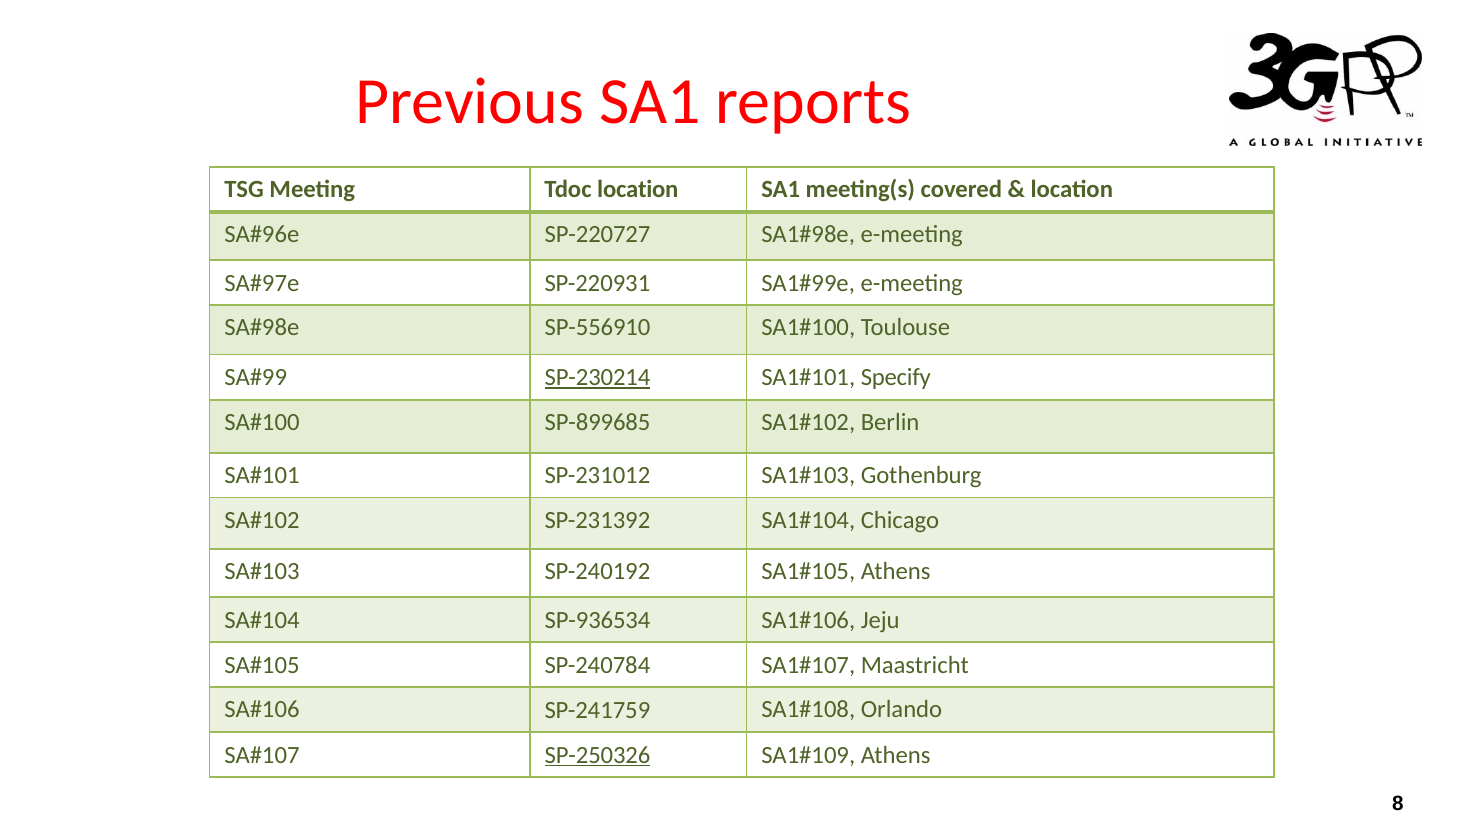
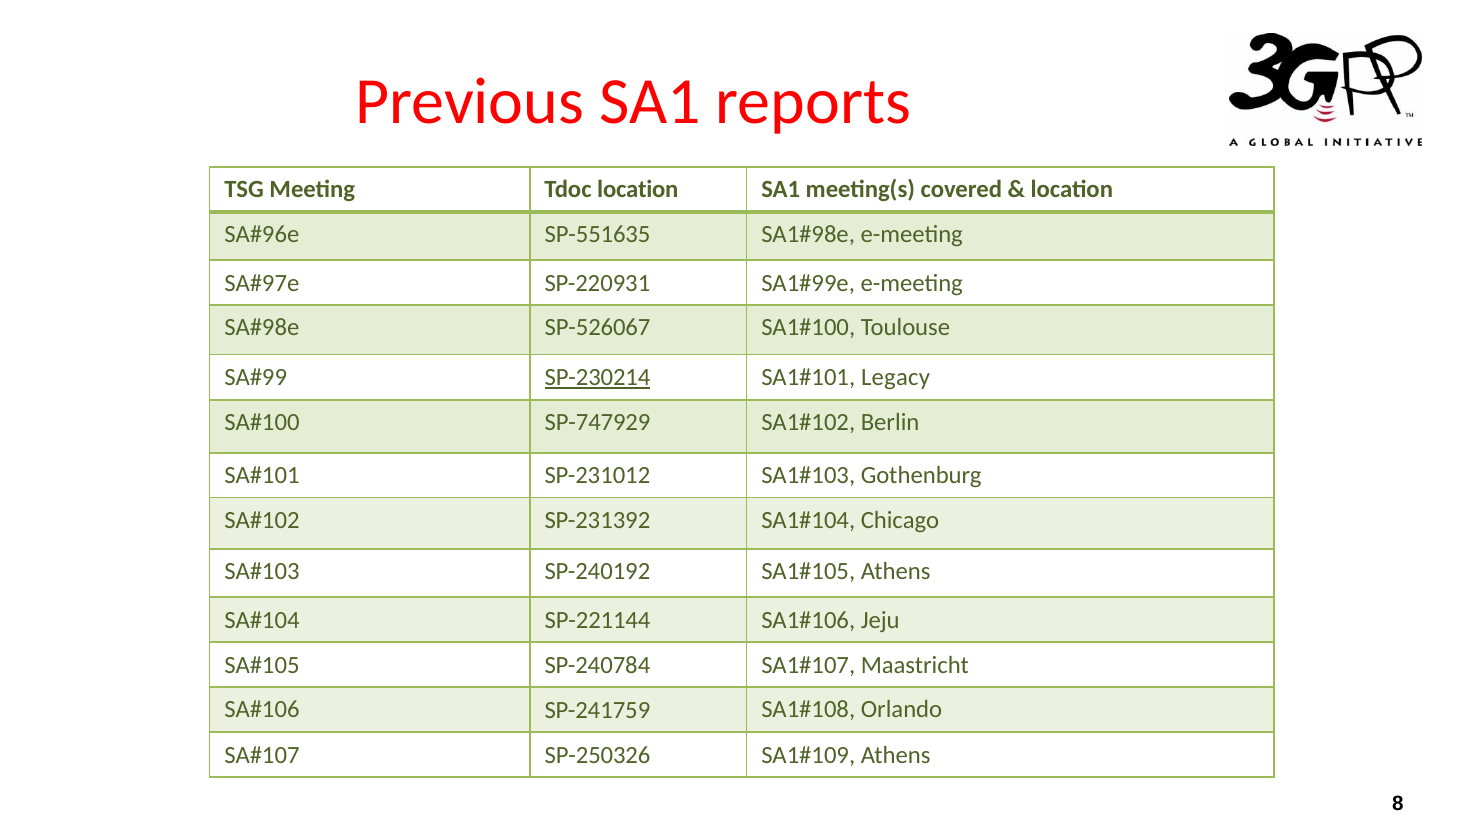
SP-220727: SP-220727 -> SP-551635
SP-556910: SP-556910 -> SP-526067
Specify: Specify -> Legacy
SP-899685: SP-899685 -> SP-747929
SP-936534: SP-936534 -> SP-221144
SP-250326 underline: present -> none
